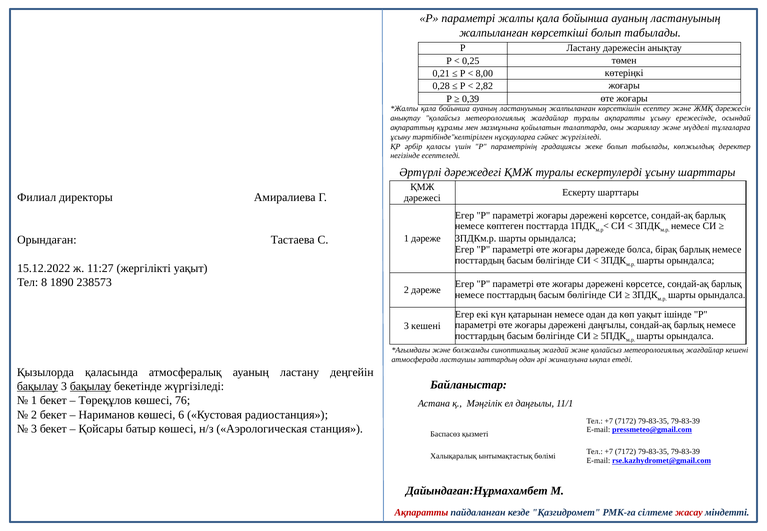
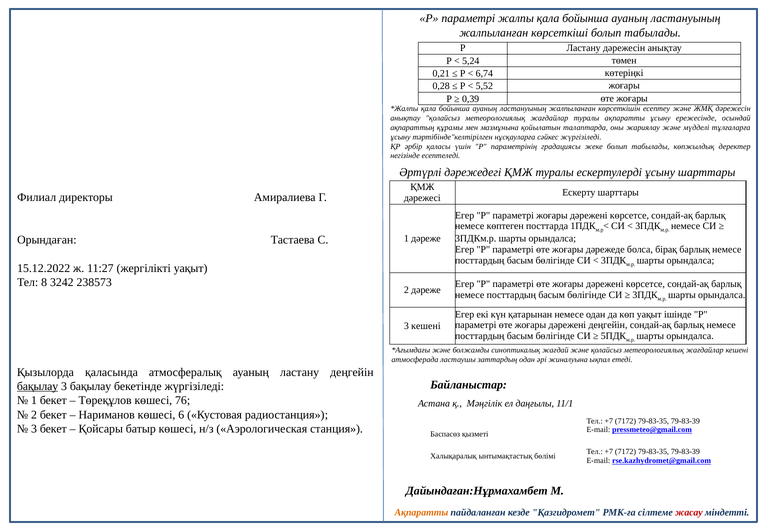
0,25: 0,25 -> 5,24
8,00: 8,00 -> 6,74
2,82: 2,82 -> 5,52
1890: 1890 -> 3242
дәрежені даңғылы: даңғылы -> деңгейін
бақылау at (91, 386) underline: present -> none
Ақпаратты at (421, 512) colour: red -> orange
